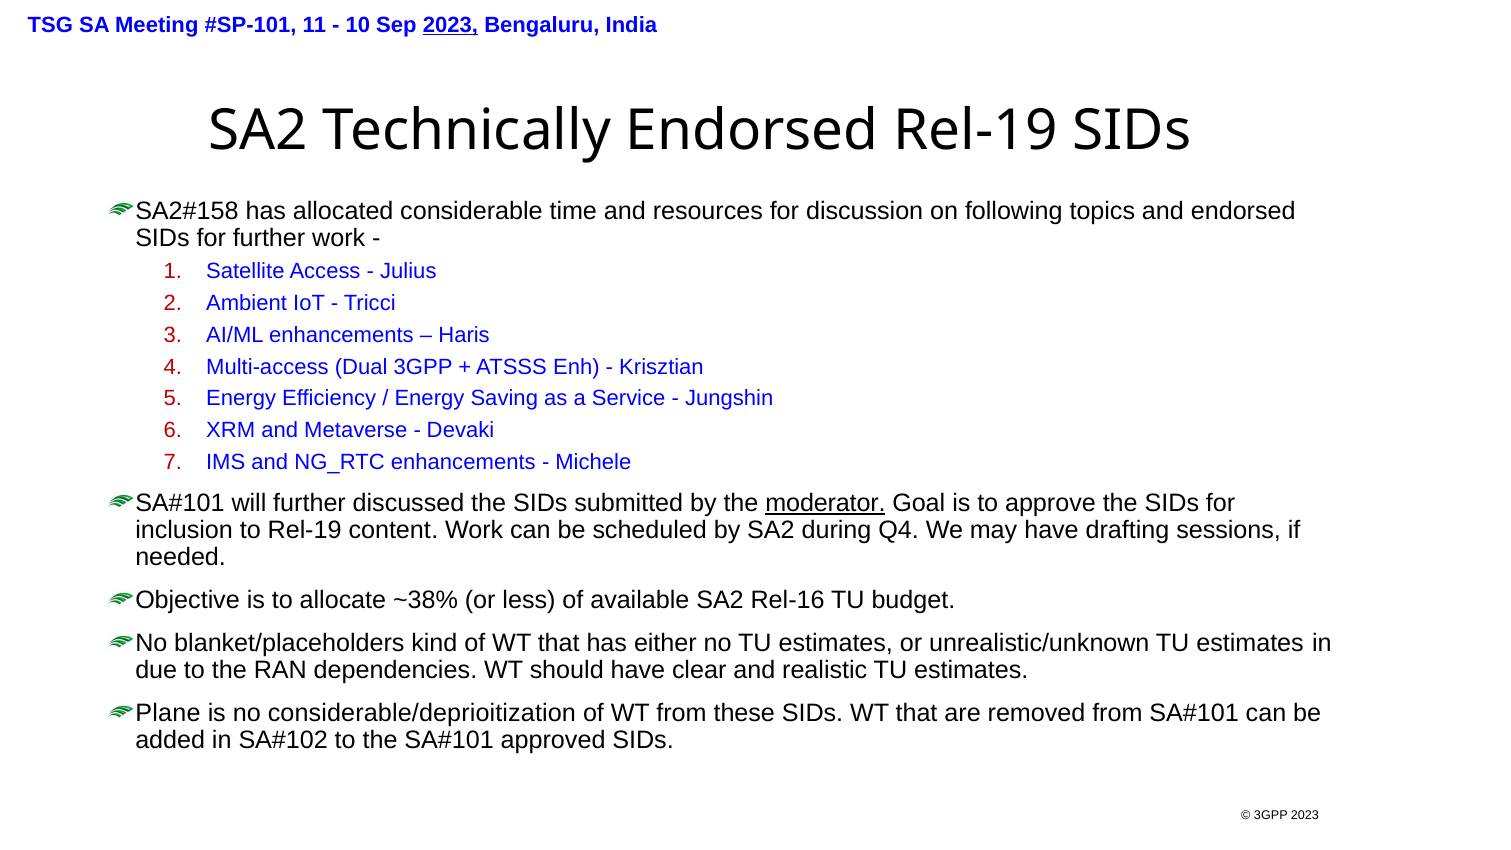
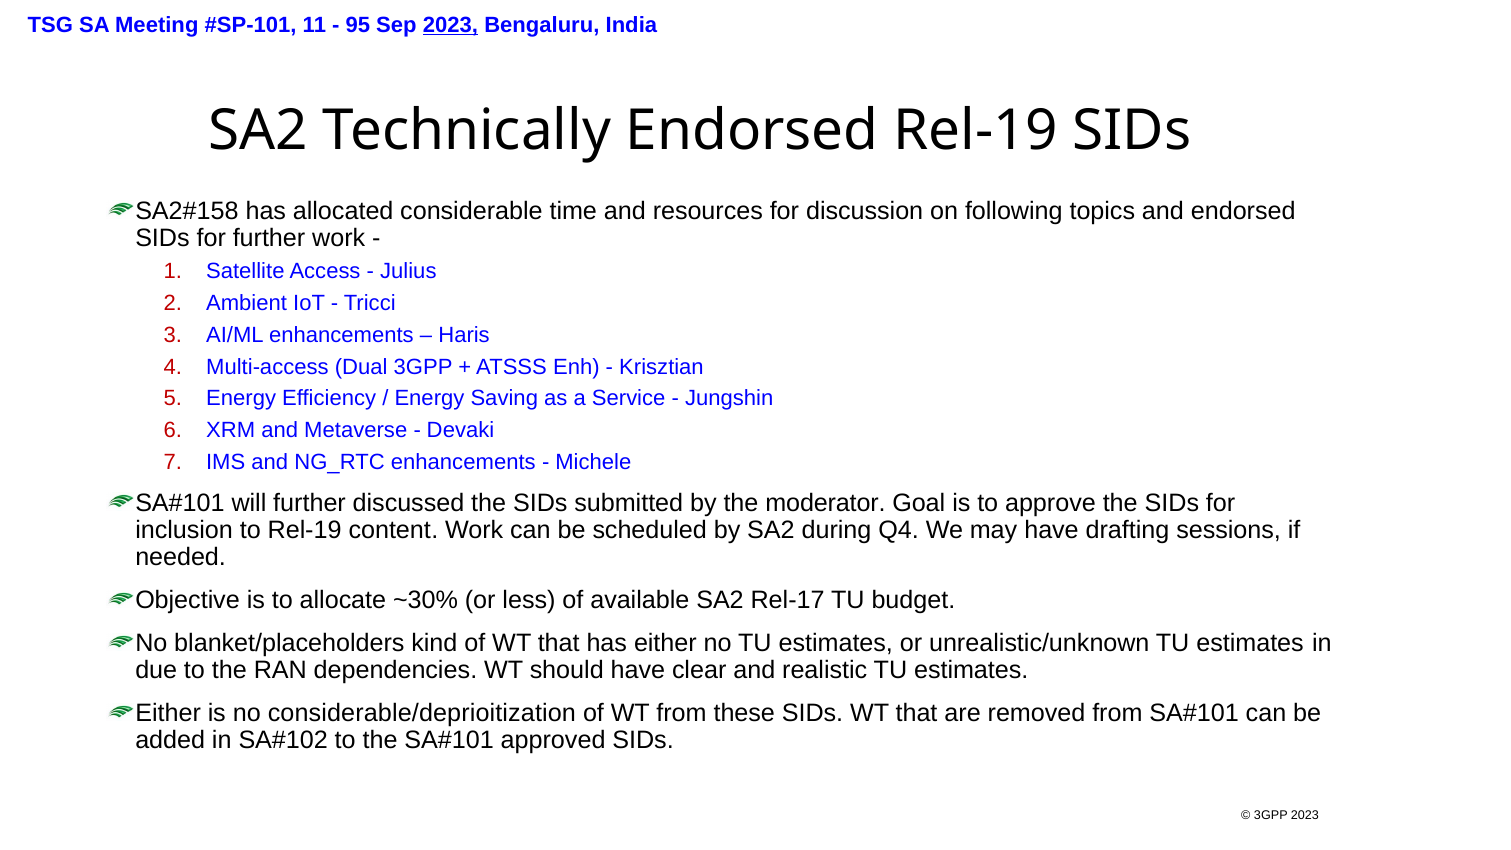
10: 10 -> 95
moderator underline: present -> none
~38%: ~38% -> ~30%
Rel-16: Rel-16 -> Rel-17
Plane at (168, 713): Plane -> Either
